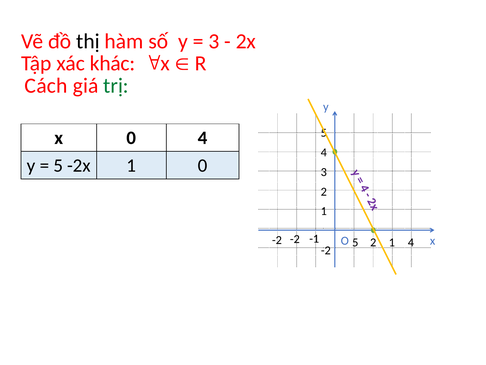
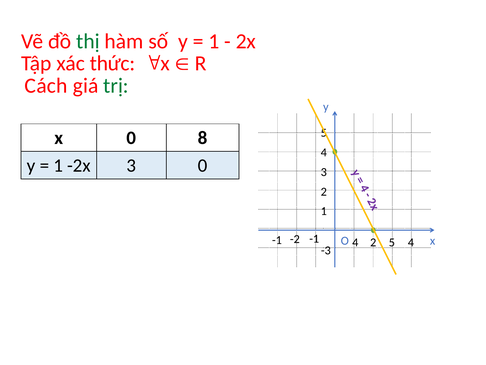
thị colour: black -> green
3 at (214, 41): 3 -> 1
khác: khác -> thức
0 4: 4 -> 8
5 at (58, 165): 5 -> 1
-2x 1: 1 -> 3
-2 at (277, 240): -2 -> -1
-1 5: 5 -> 4
2 1: 1 -> 5
-2 at (326, 250): -2 -> -3
